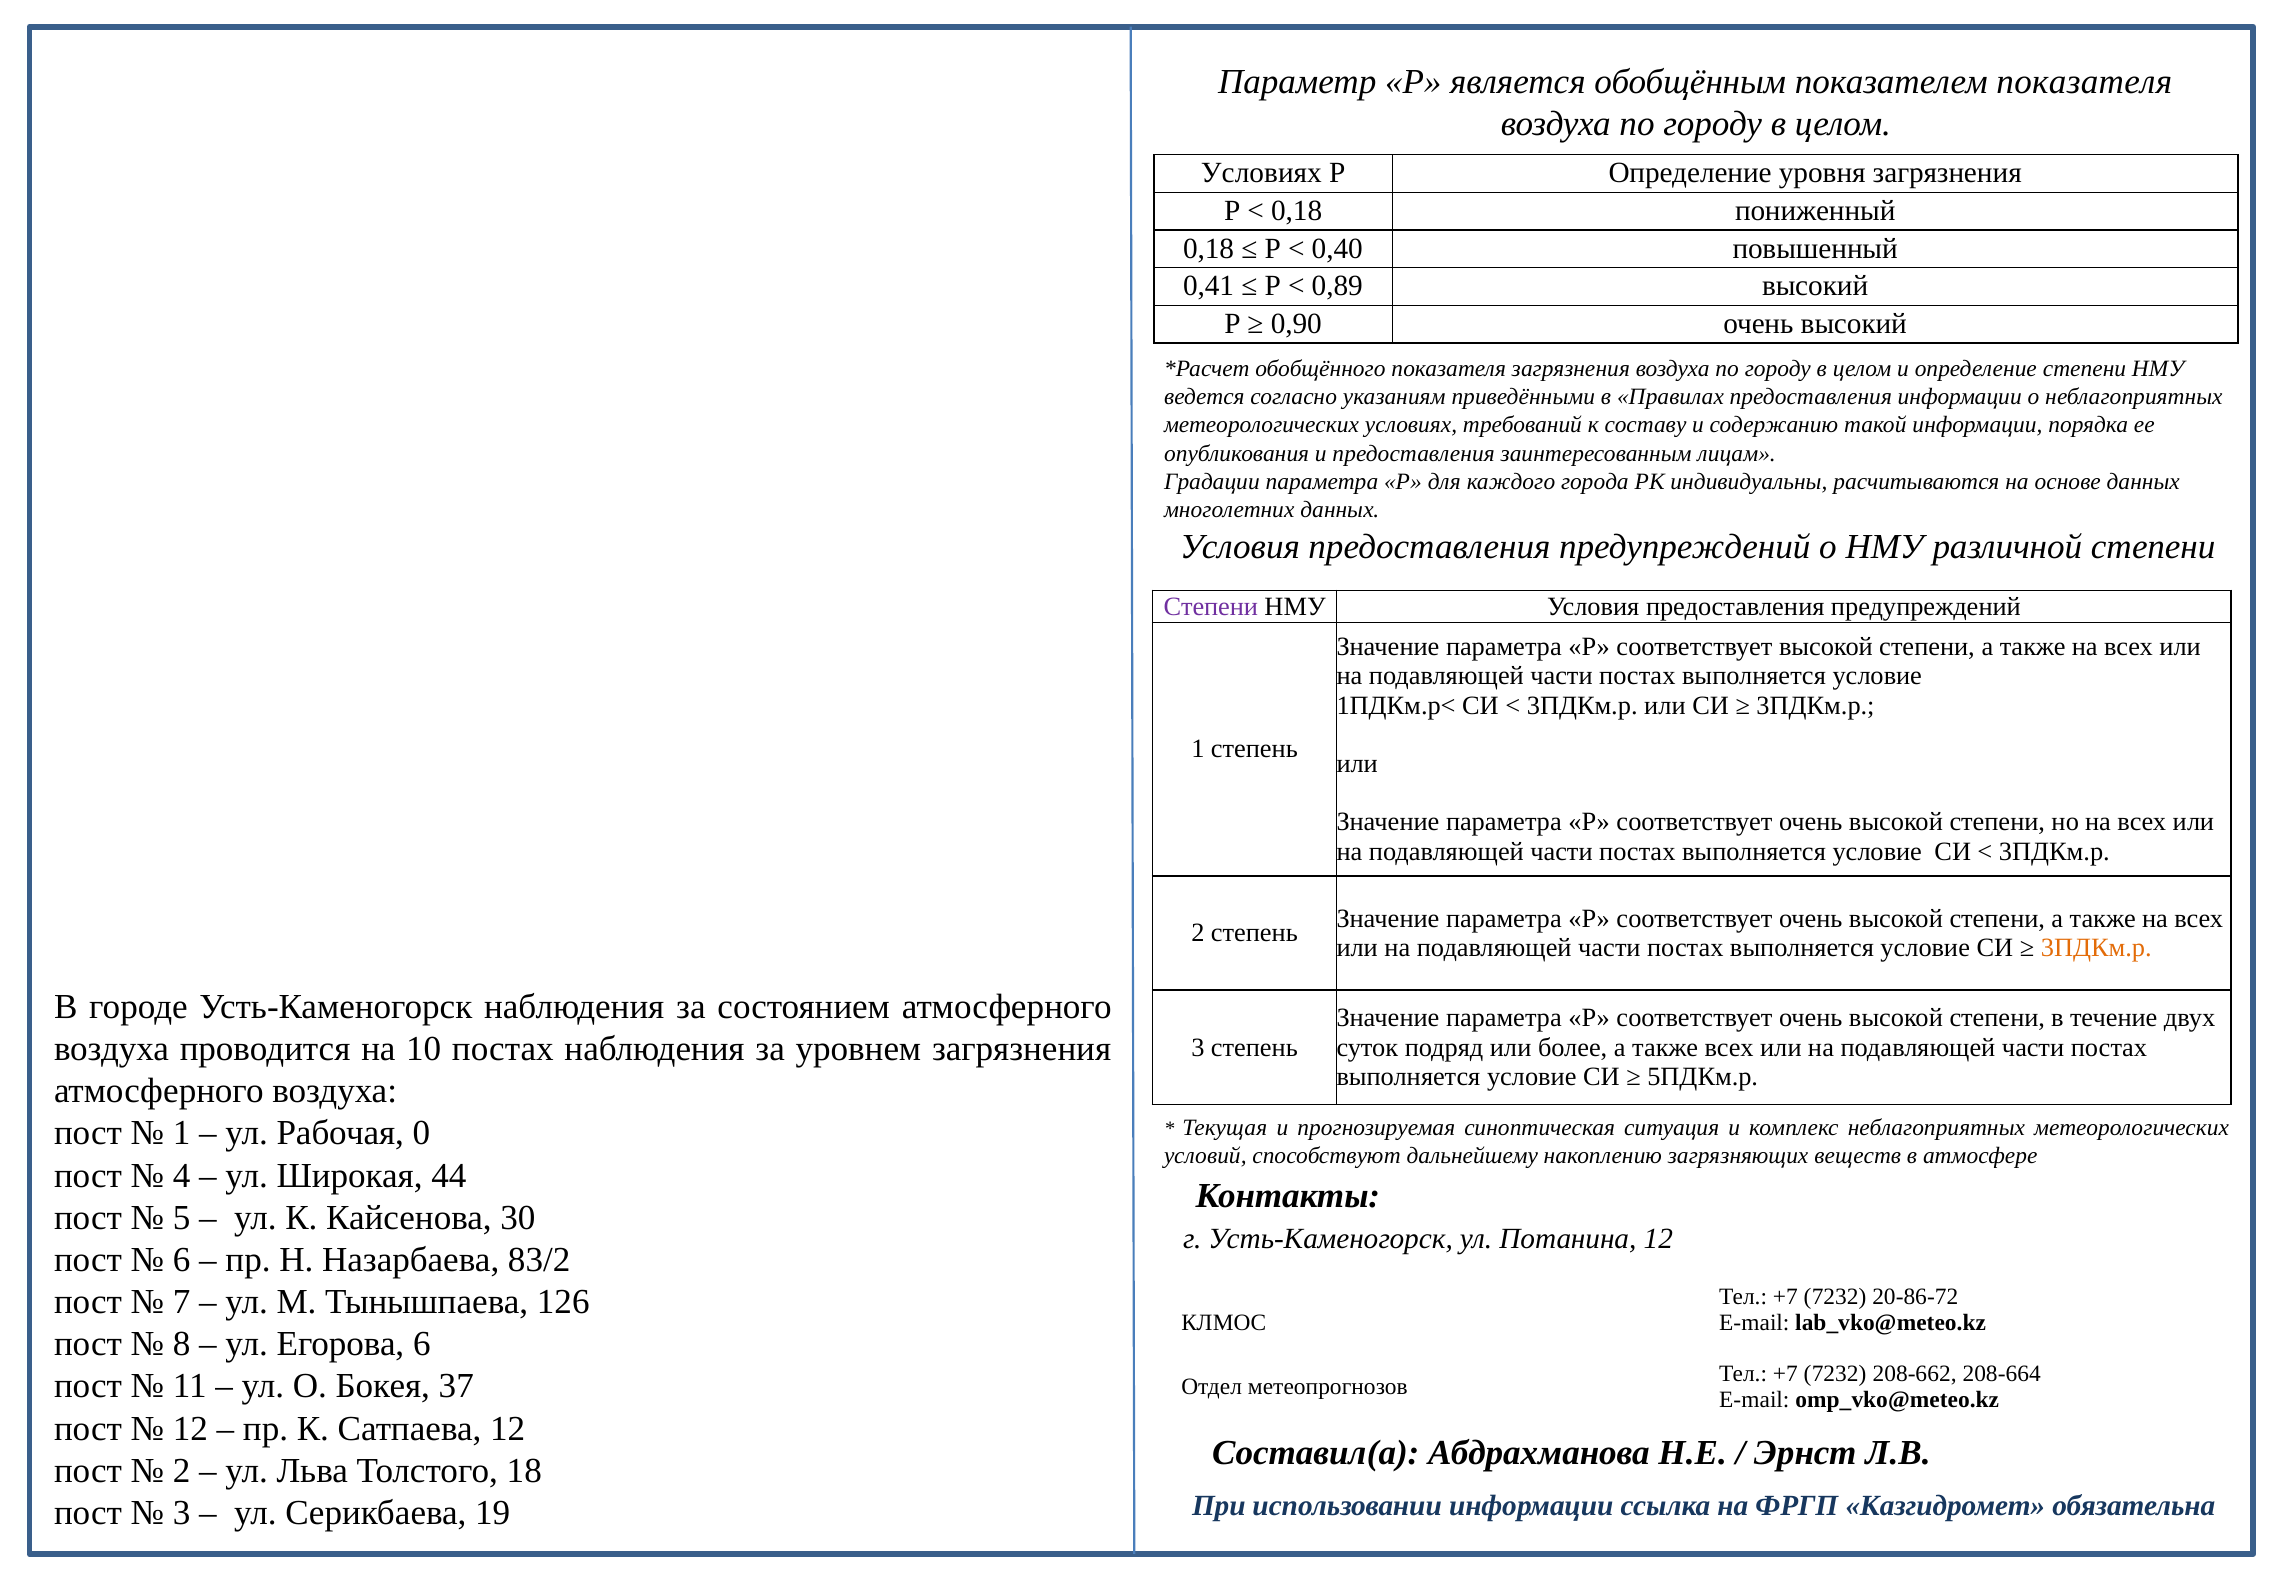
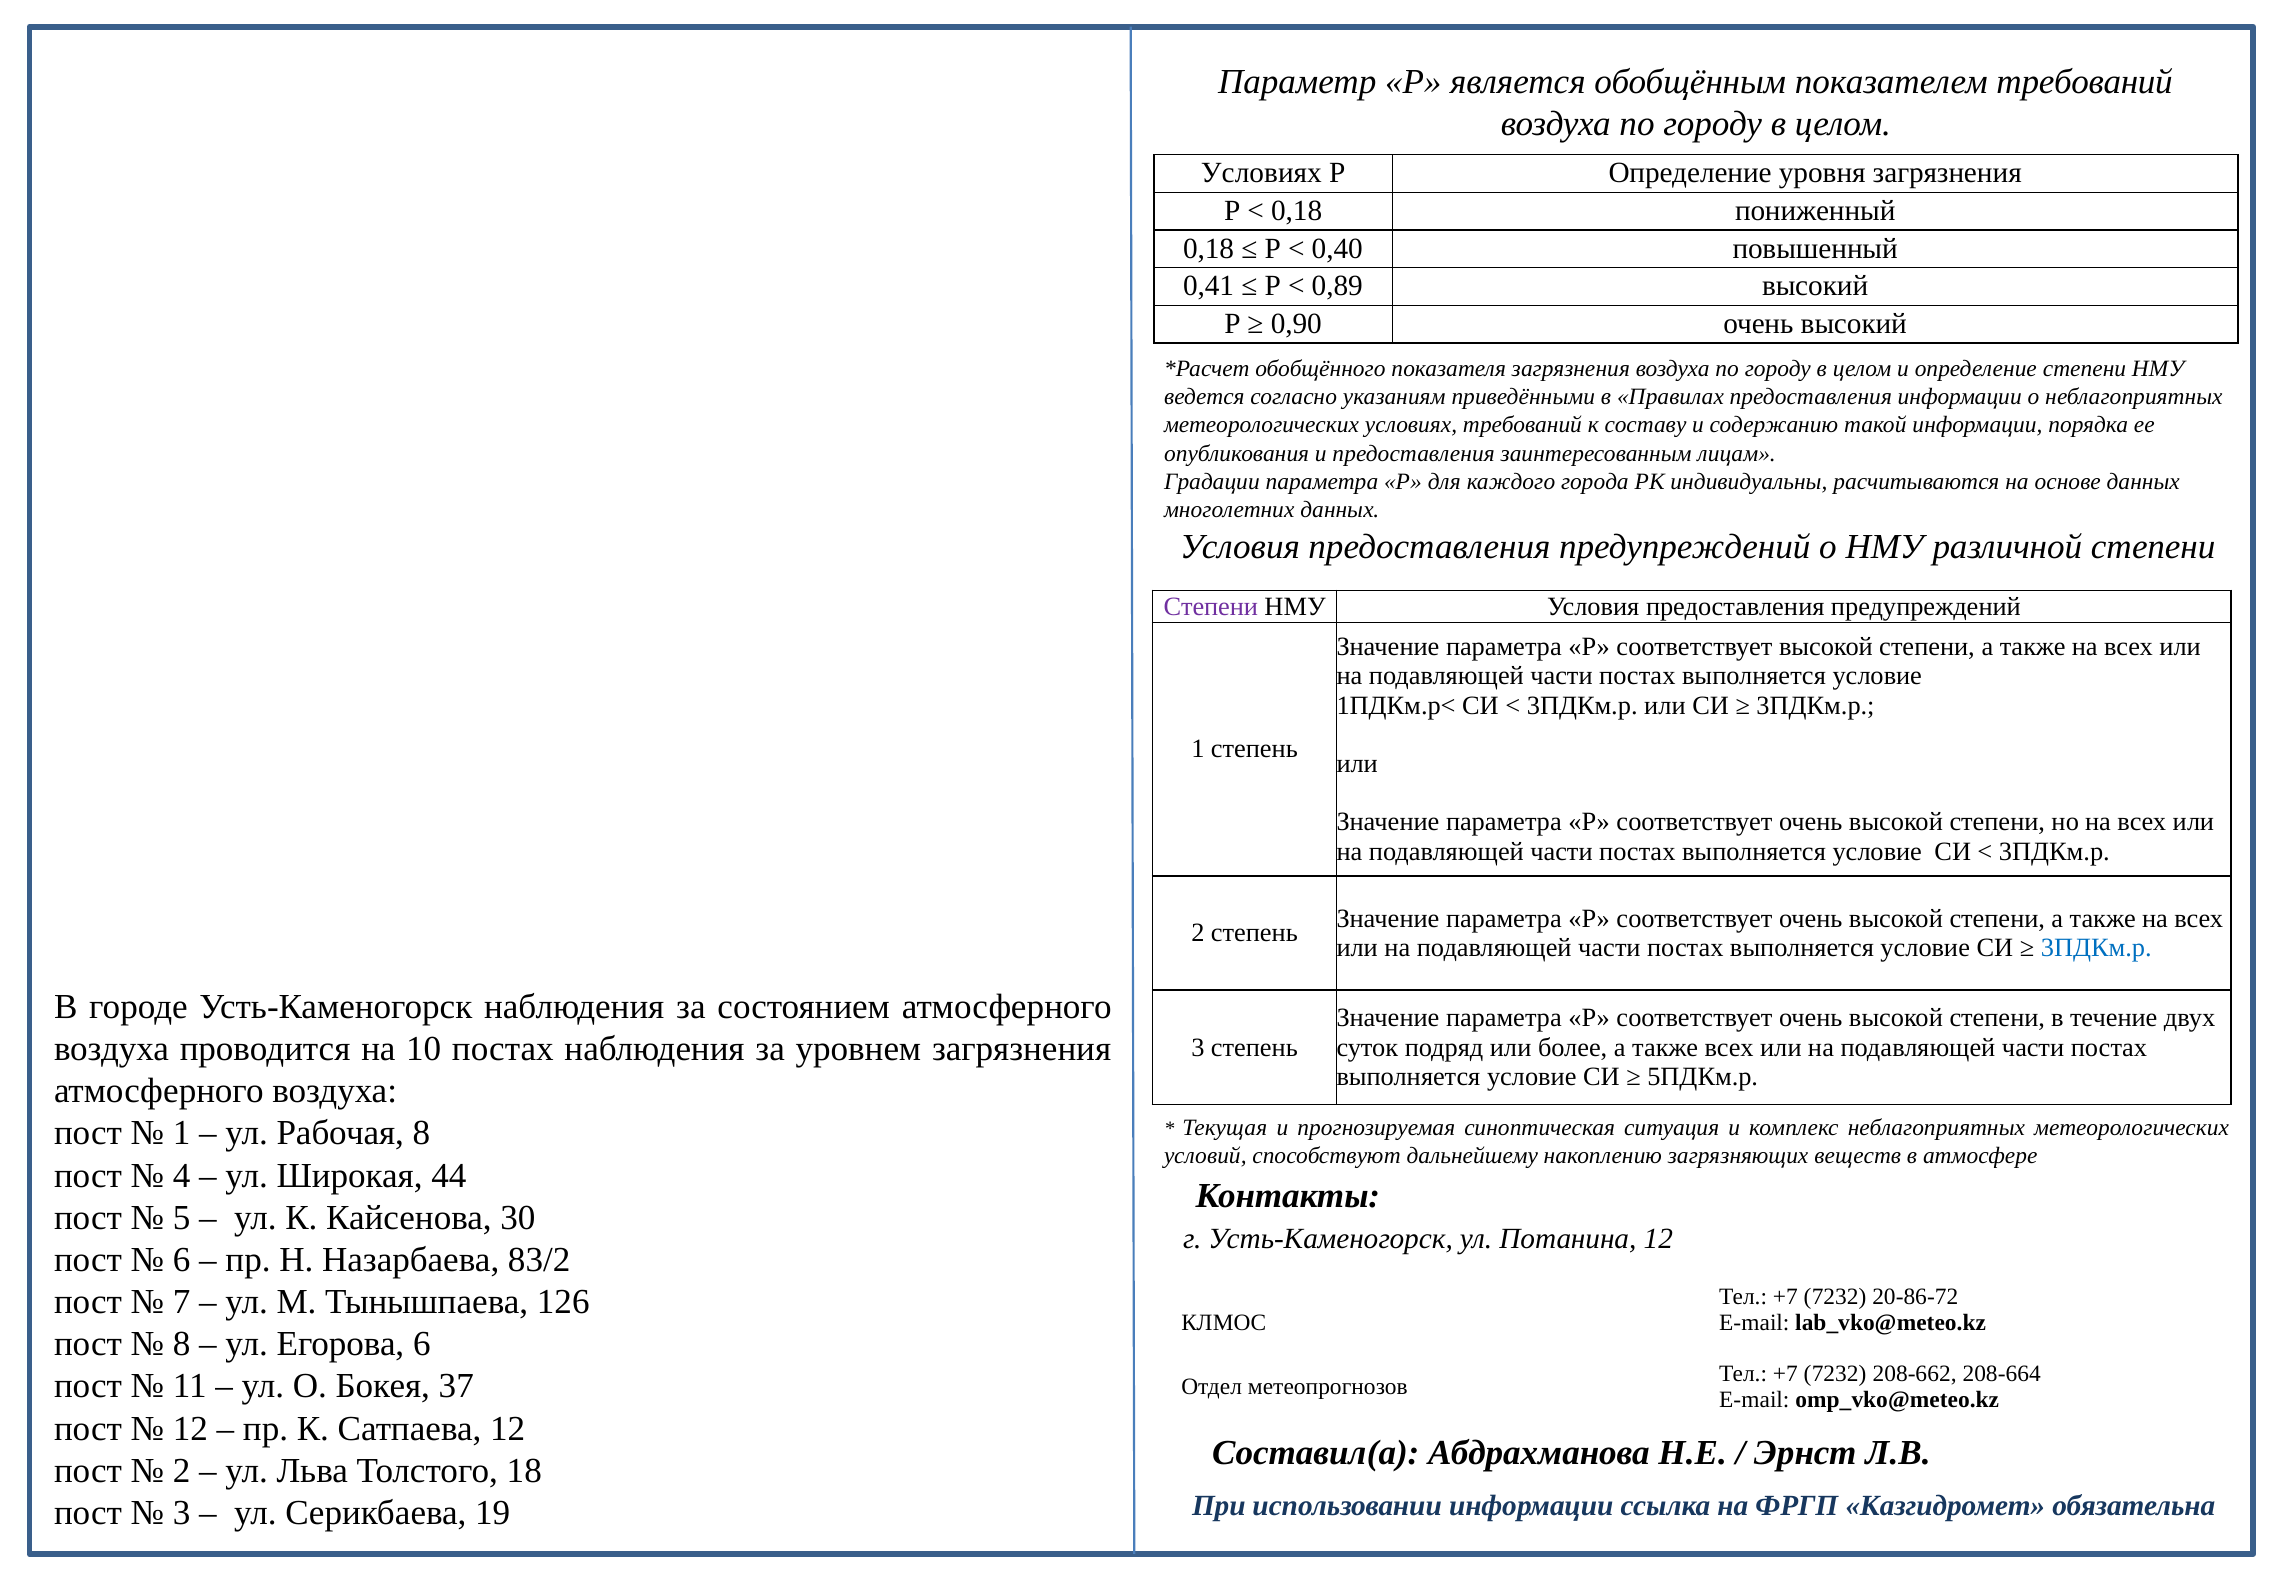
показателем показателя: показателя -> требований
3ПДКм.р at (2096, 948) colour: orange -> blue
Рабочая 0: 0 -> 8
